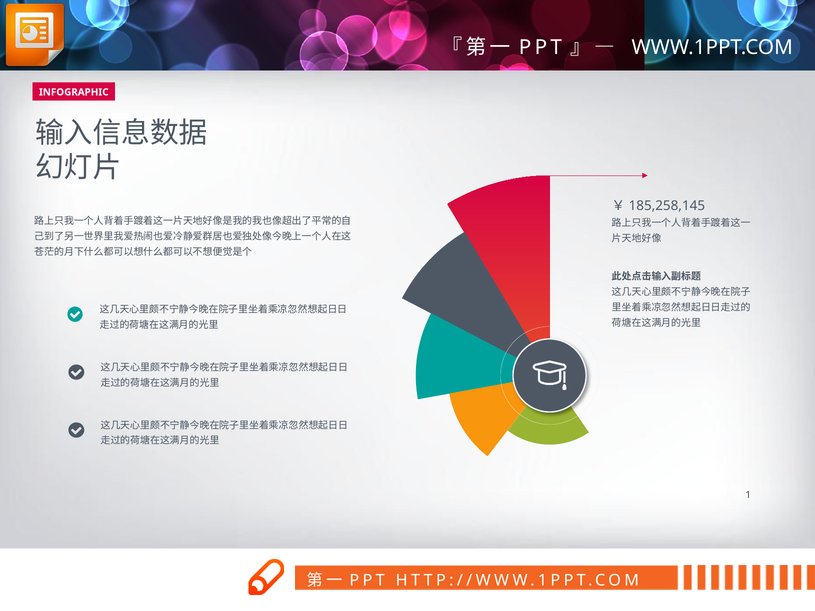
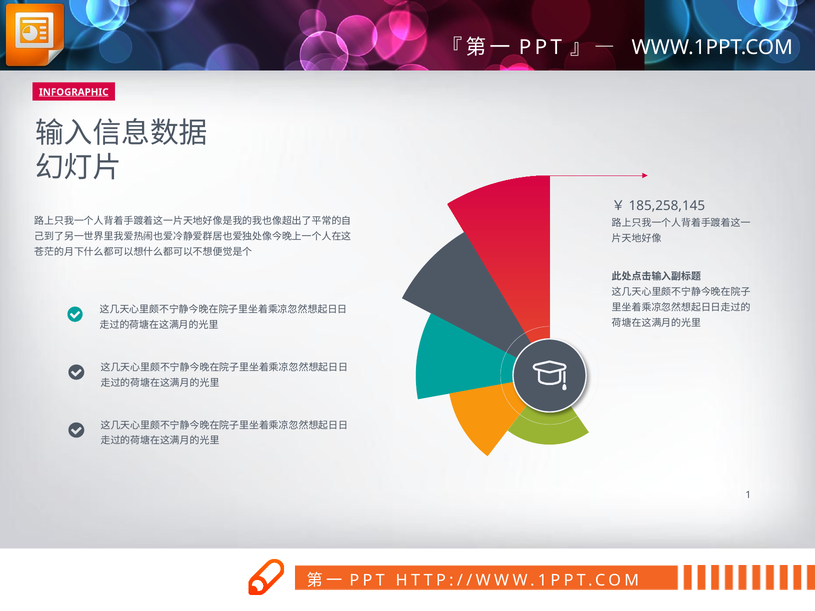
INFOGRAPHIC underline: none -> present
